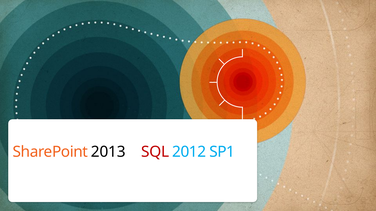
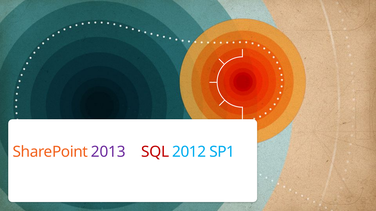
2013 colour: black -> purple
